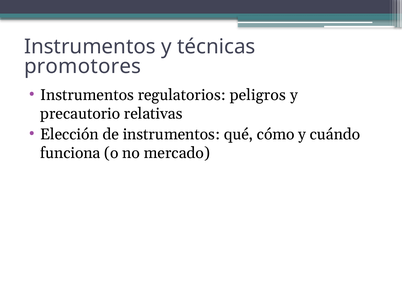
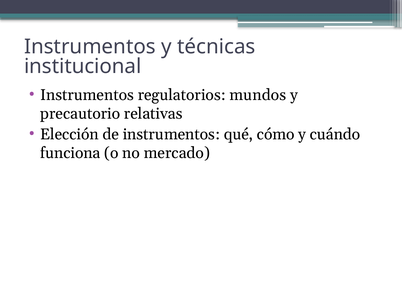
promotores: promotores -> institucional
peligros: peligros -> mundos
